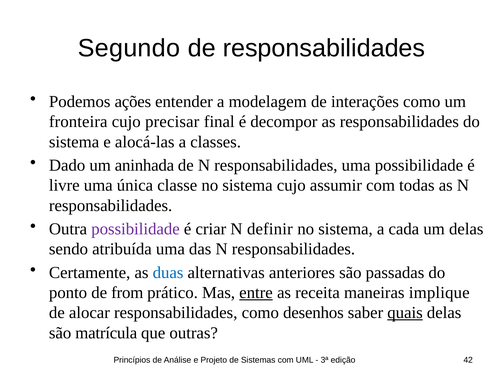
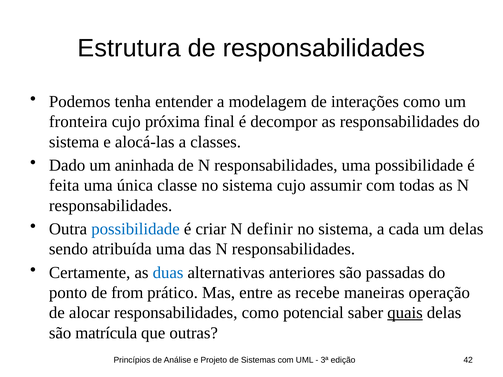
Segundo: Segundo -> Estrutura
ações: ações -> tenha
precisar: precisar -> próxima
livre: livre -> feita
possibilidade at (136, 229) colour: purple -> blue
entre underline: present -> none
receita: receita -> recebe
implique: implique -> operação
desenhos: desenhos -> potencial
